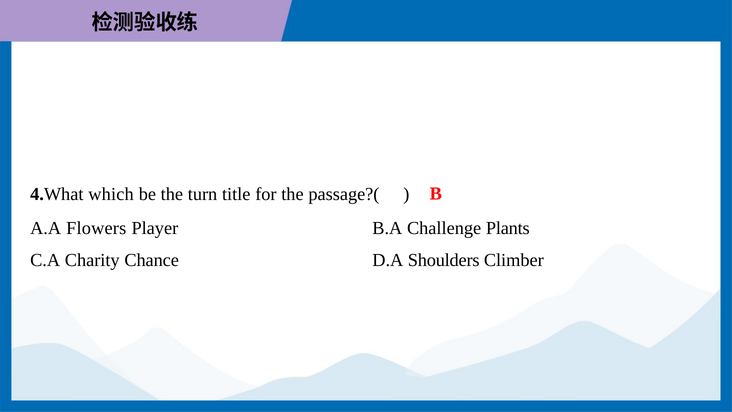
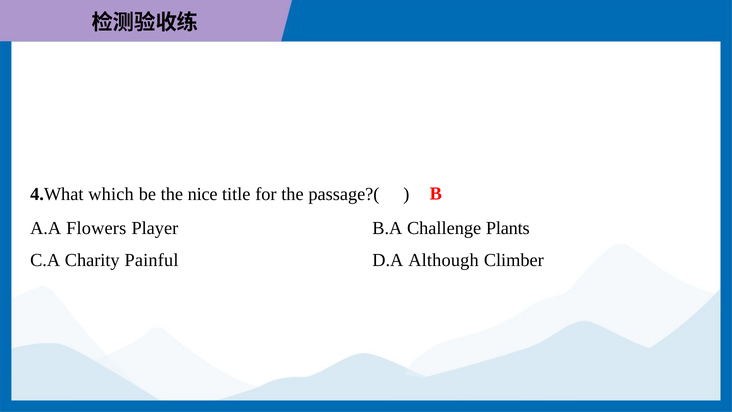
turn: turn -> nice
Chance: Chance -> Painful
Shoulders: Shoulders -> Although
